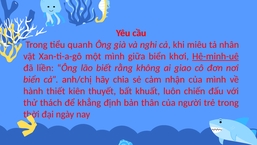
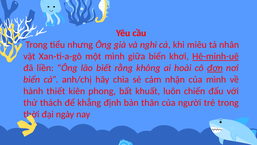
quanh: quanh -> nhưng
giao: giao -> hoài
đơn underline: none -> present
thuyết: thuyết -> phong
